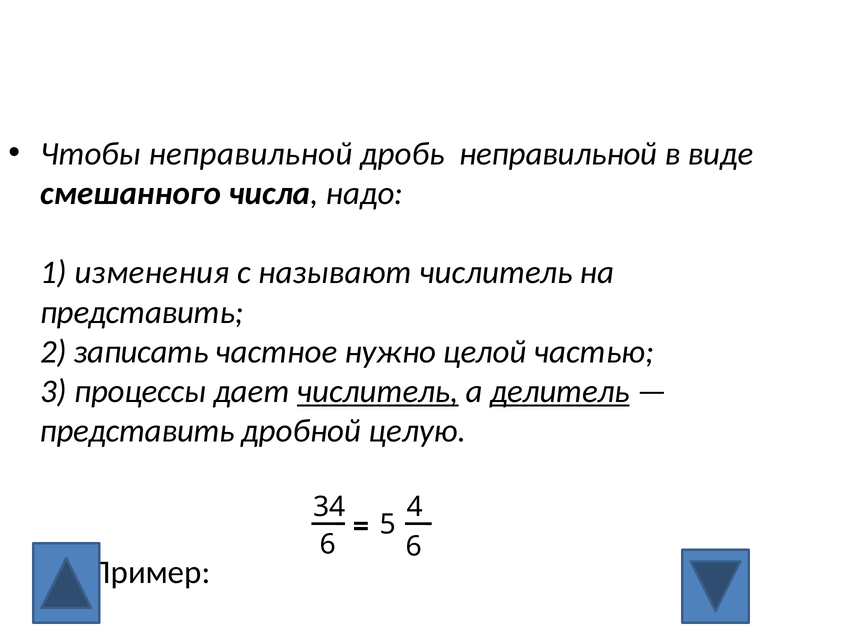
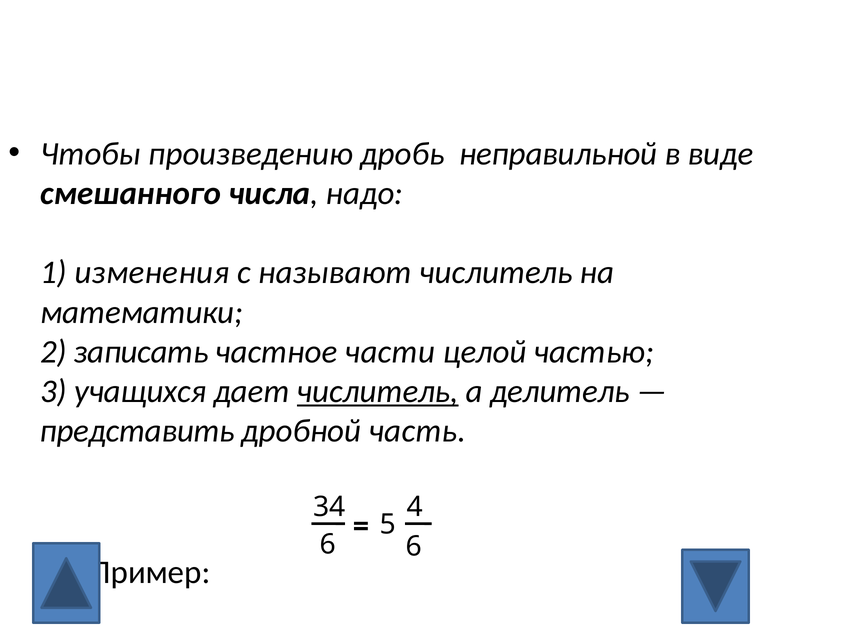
Чтобы неправильной: неправильной -> произведению
представить at (142, 312): представить -> математики
нужно: нужно -> части
процессы: процессы -> учащихся
делитель underline: present -> none
целую: целую -> часть
